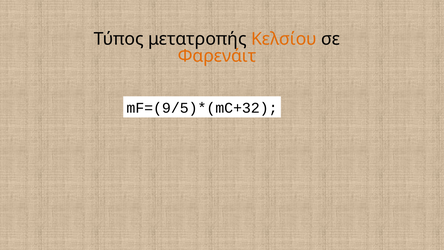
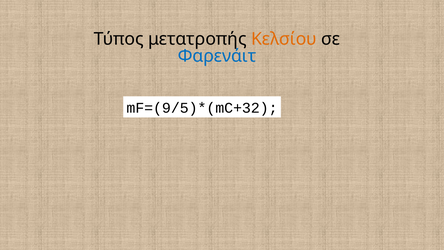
Φαρενάιτ colour: orange -> blue
